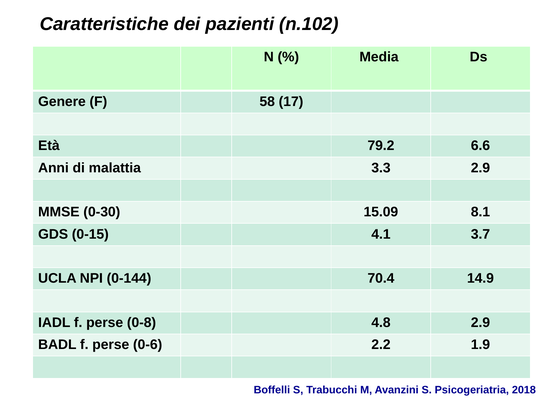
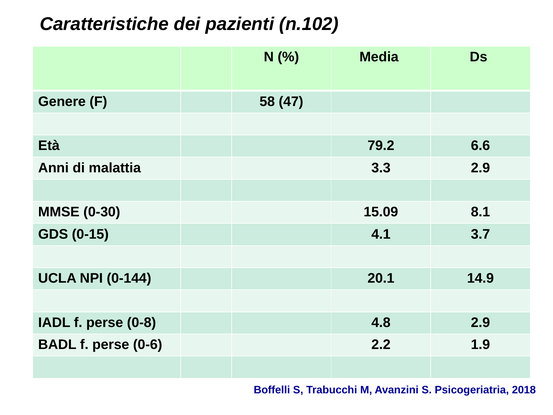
17: 17 -> 47
70.4: 70.4 -> 20.1
